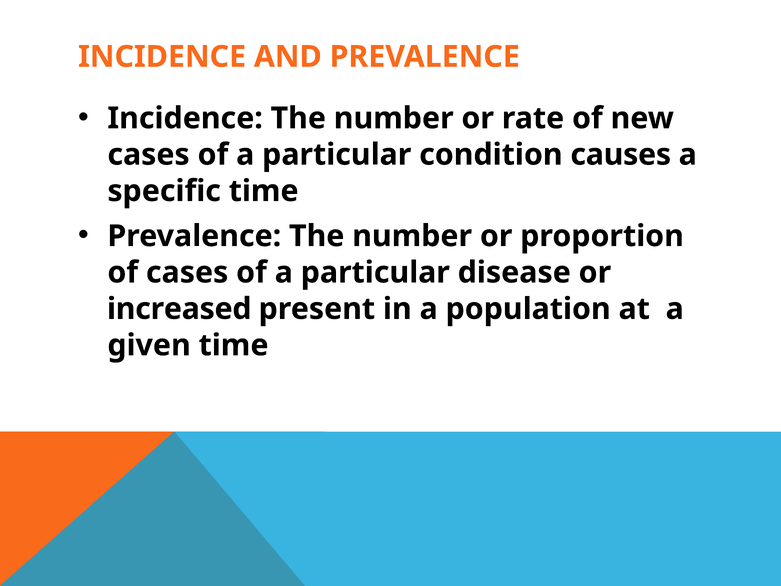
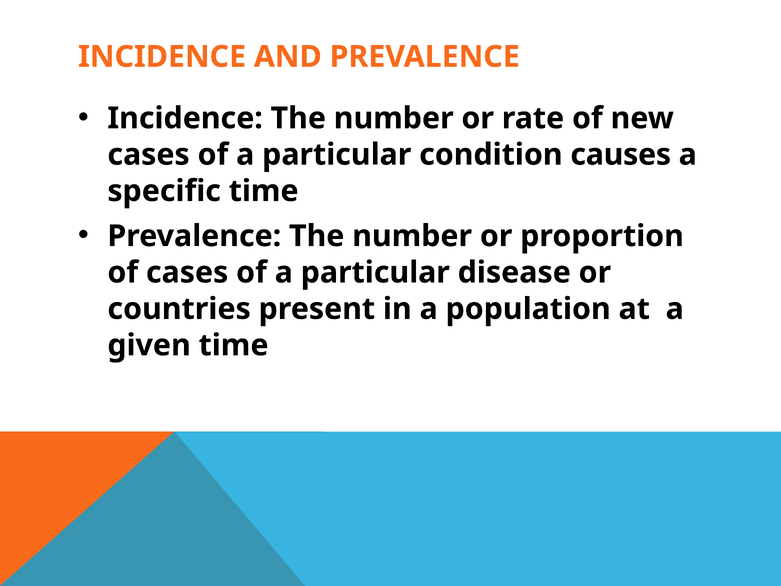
increased: increased -> countries
